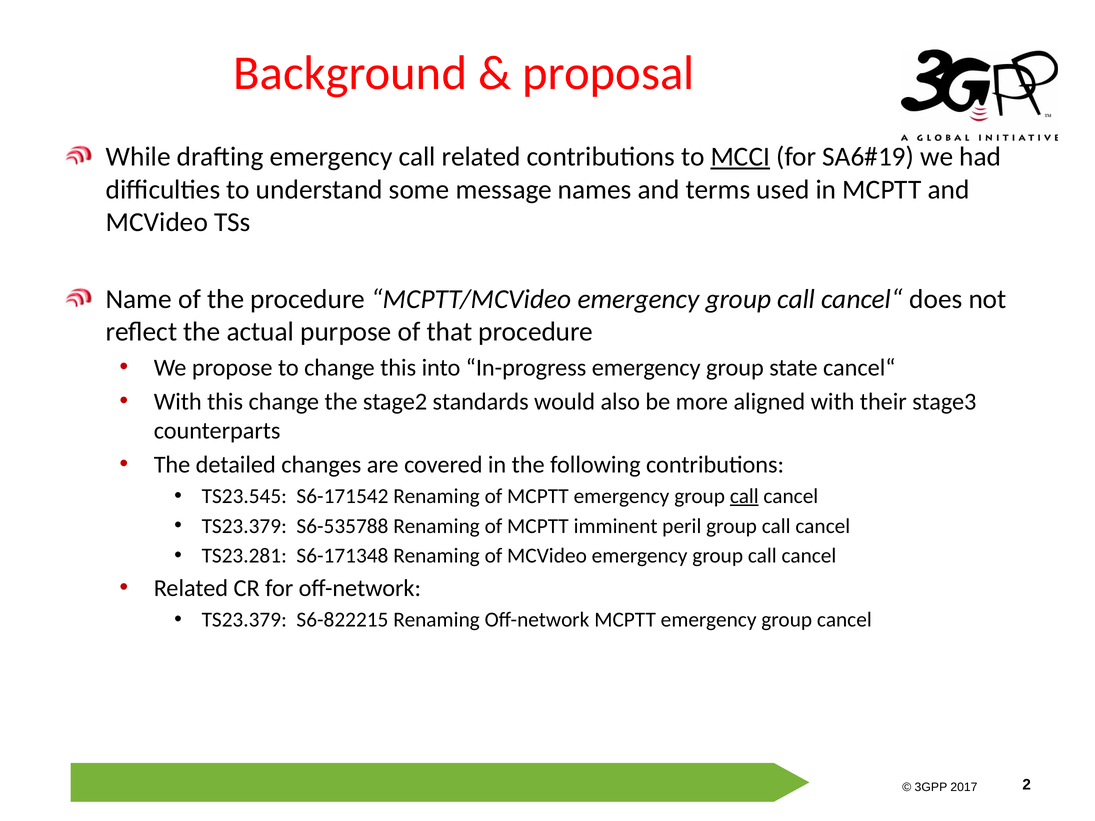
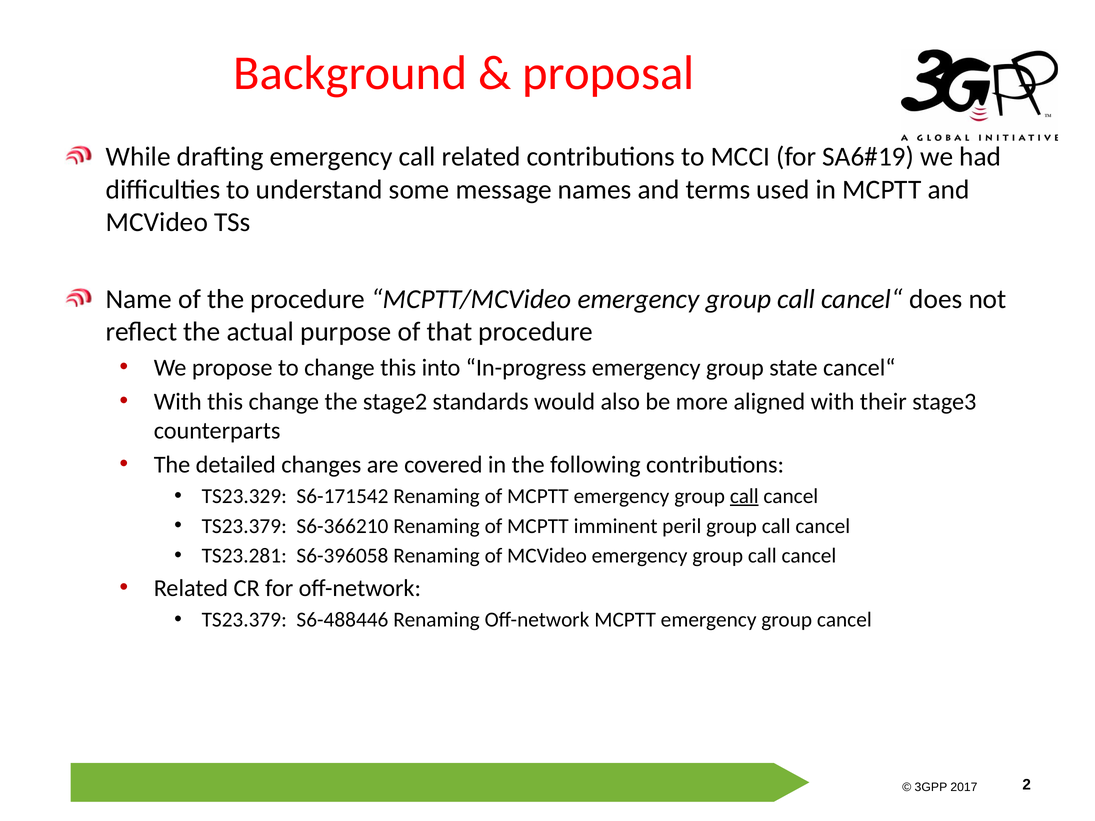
MCCI underline: present -> none
TS23.545: TS23.545 -> TS23.329
S6-535788: S6-535788 -> S6-366210
S6-171348: S6-171348 -> S6-396058
S6-822215: S6-822215 -> S6-488446
